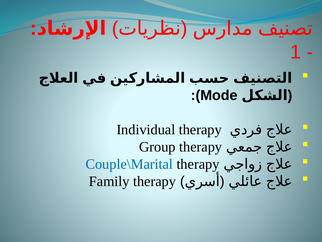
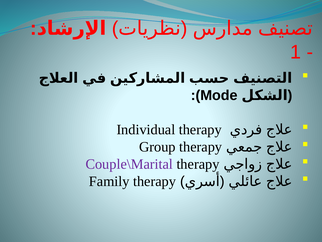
Couple\Marital colour: blue -> purple
